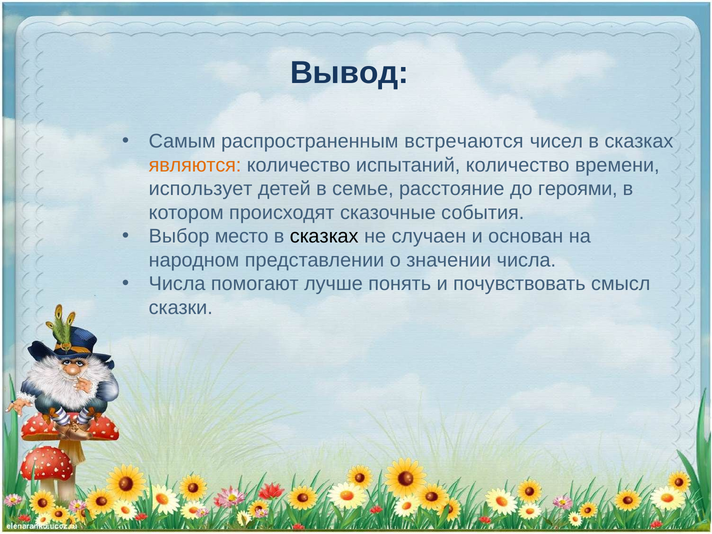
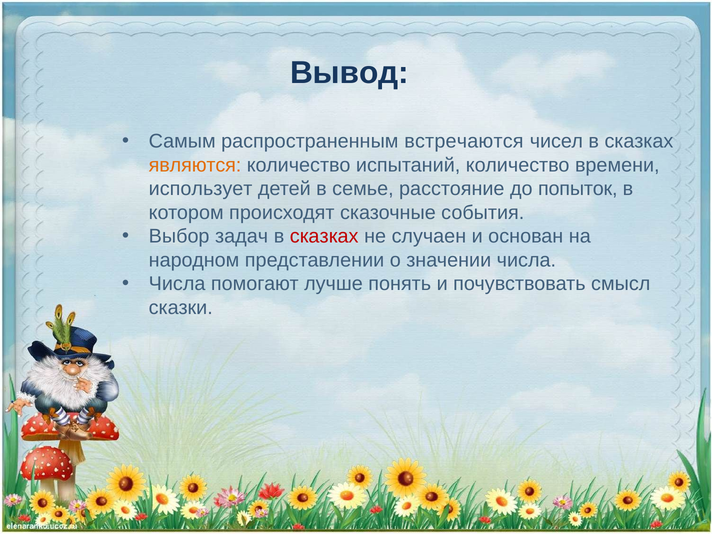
героями: героями -> попыток
место: место -> задач
сказках at (324, 236) colour: black -> red
